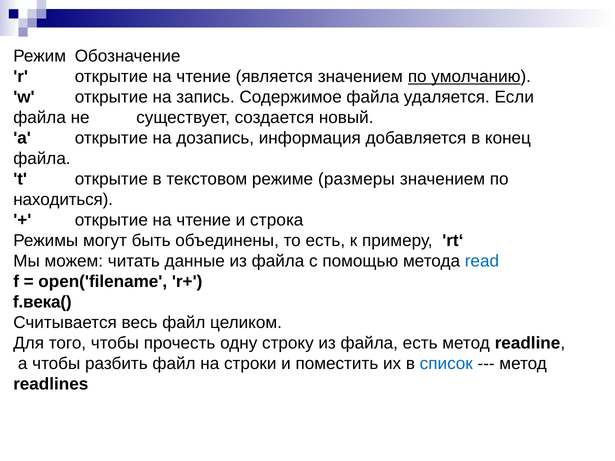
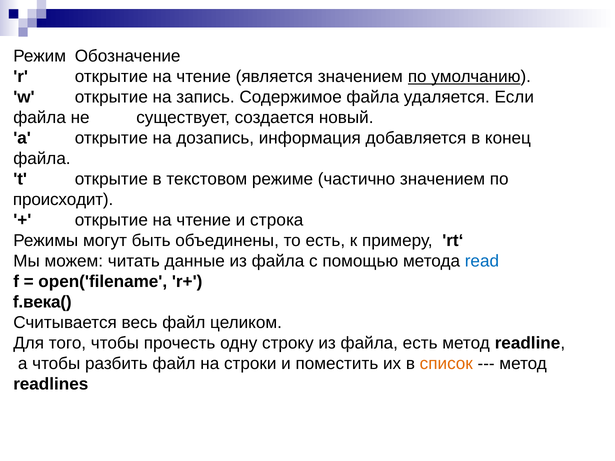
размеры: размеры -> частично
находиться: находиться -> происходит
список colour: blue -> orange
